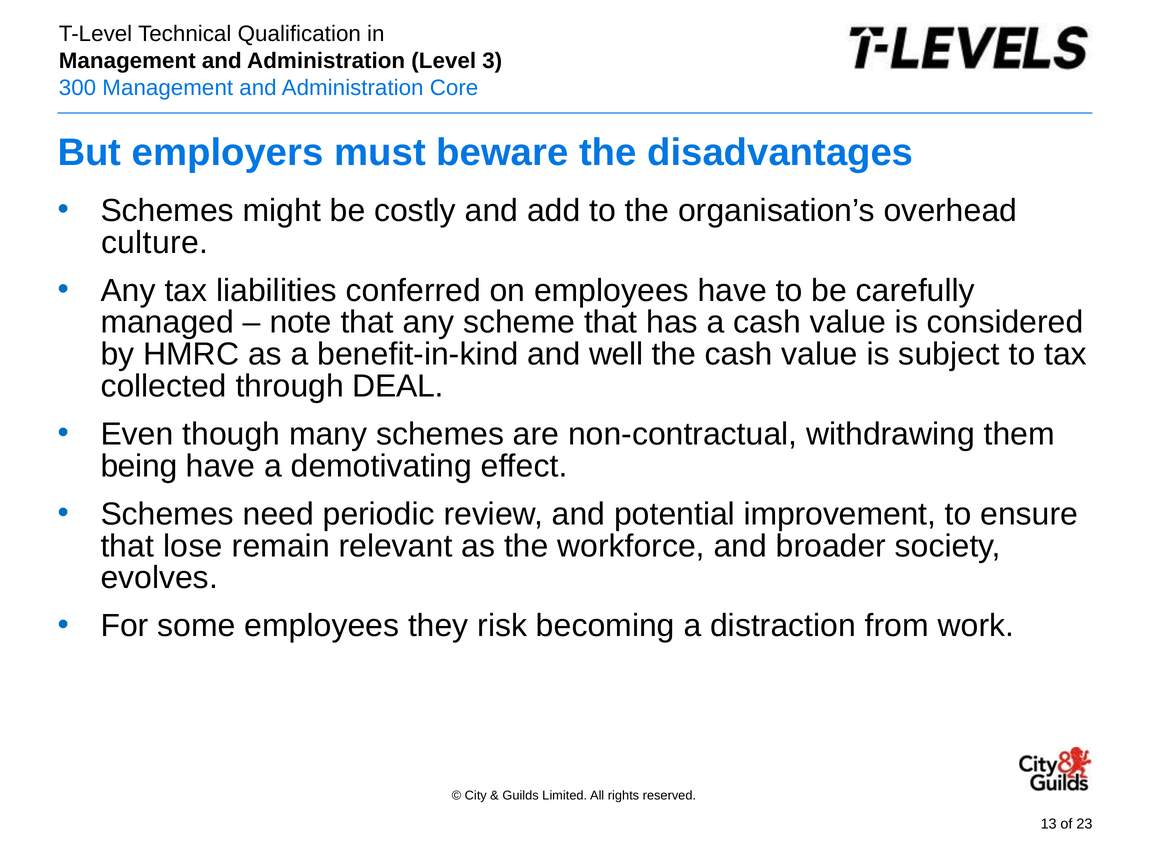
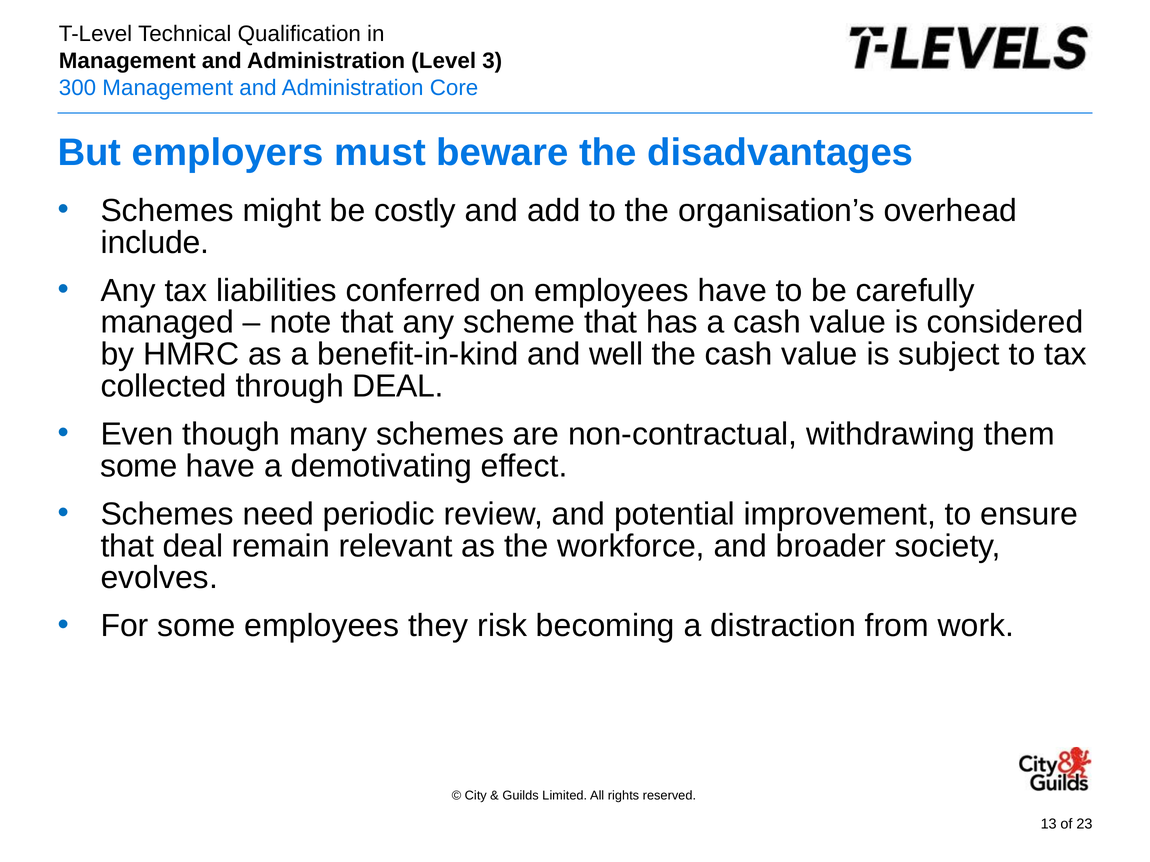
culture: culture -> include
being at (139, 466): being -> some
that lose: lose -> deal
